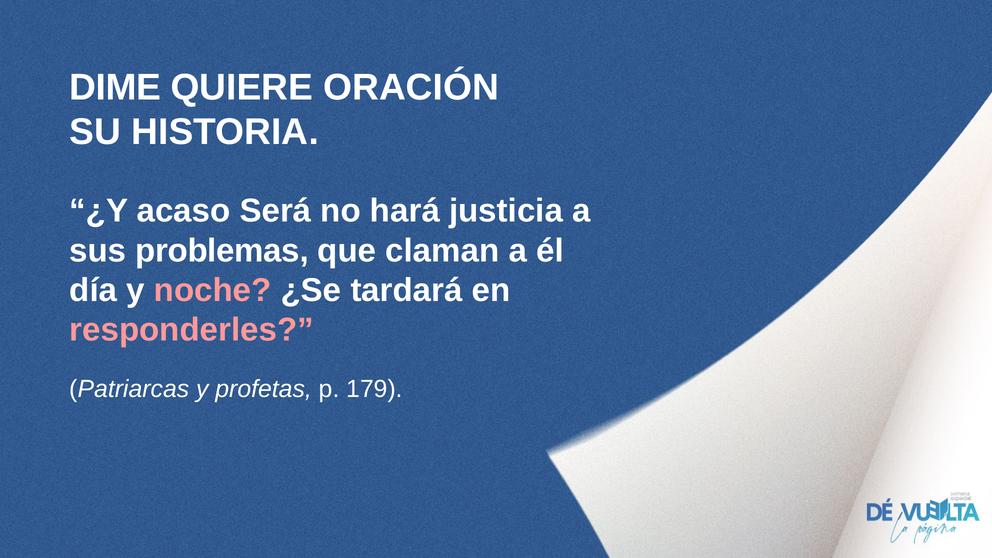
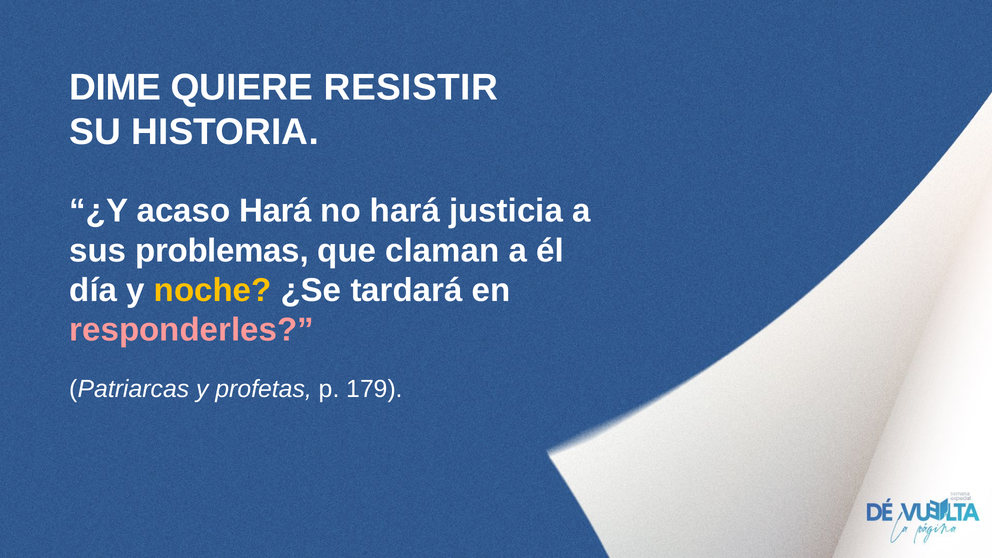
ORACIÓN: ORACIÓN -> RESISTIR
acaso Será: Será -> Hará
noche colour: pink -> yellow
